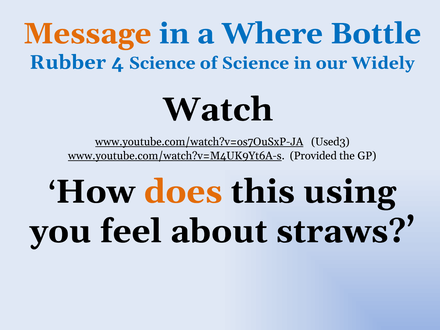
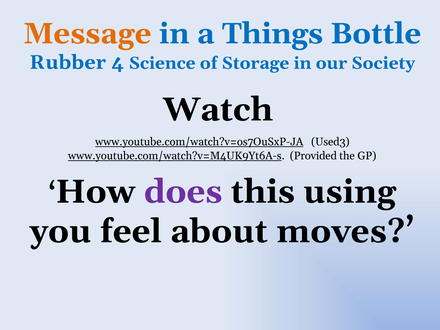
Where: Where -> Things
of Science: Science -> Storage
Widely: Widely -> Society
does colour: orange -> purple
straws: straws -> moves
